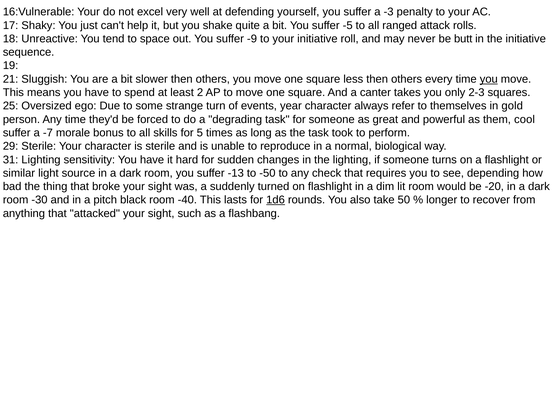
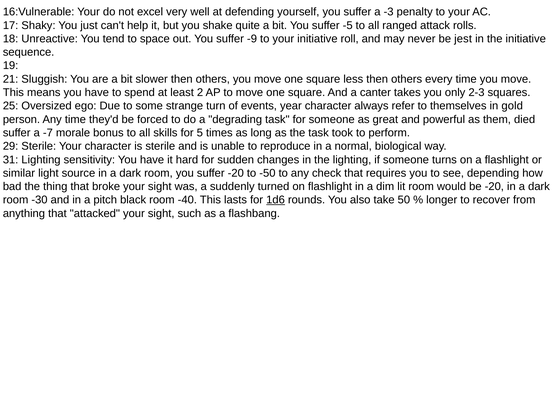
butt: butt -> jest
you at (489, 79) underline: present -> none
cool: cool -> died
suffer -13: -13 -> -20
